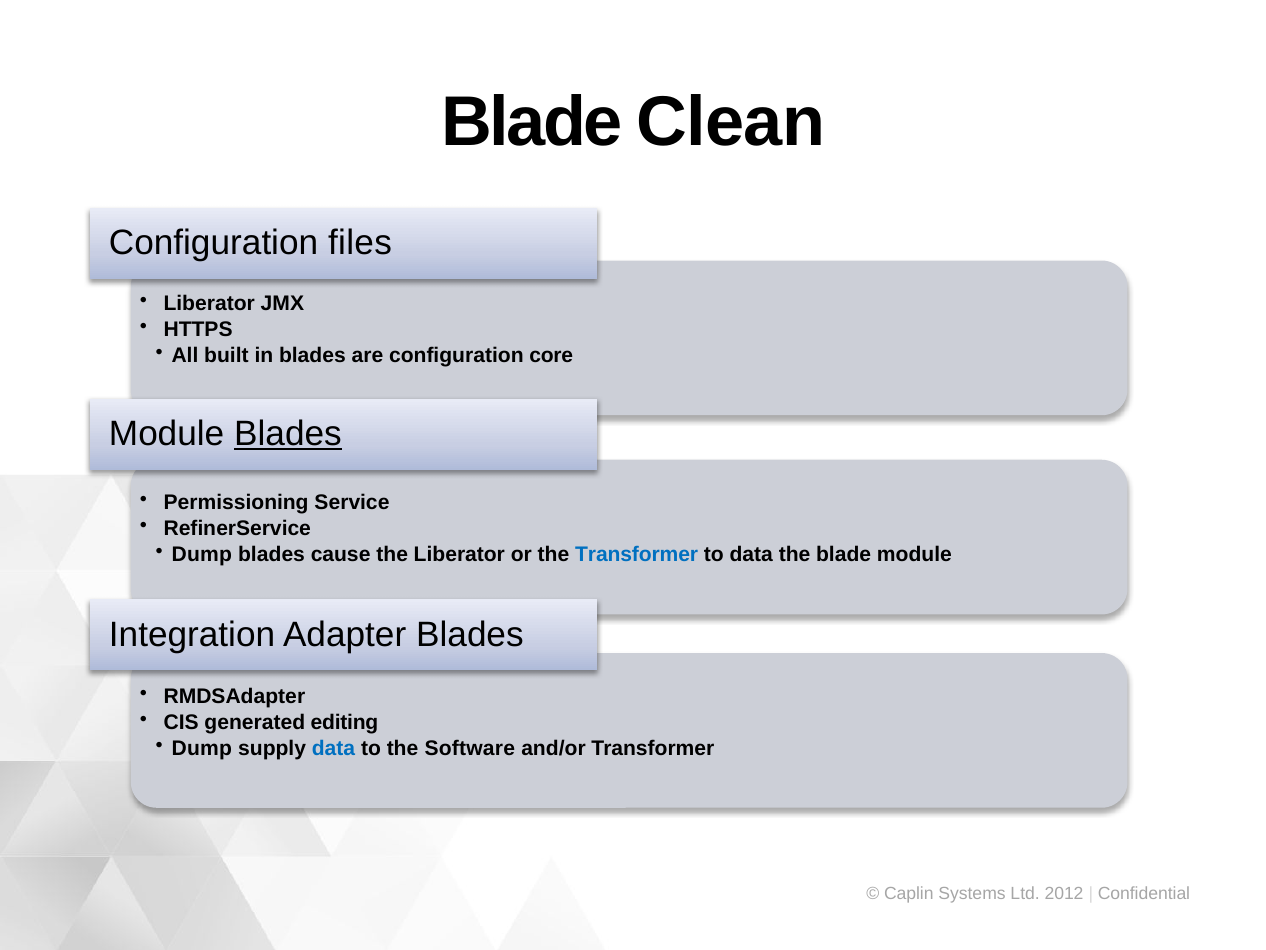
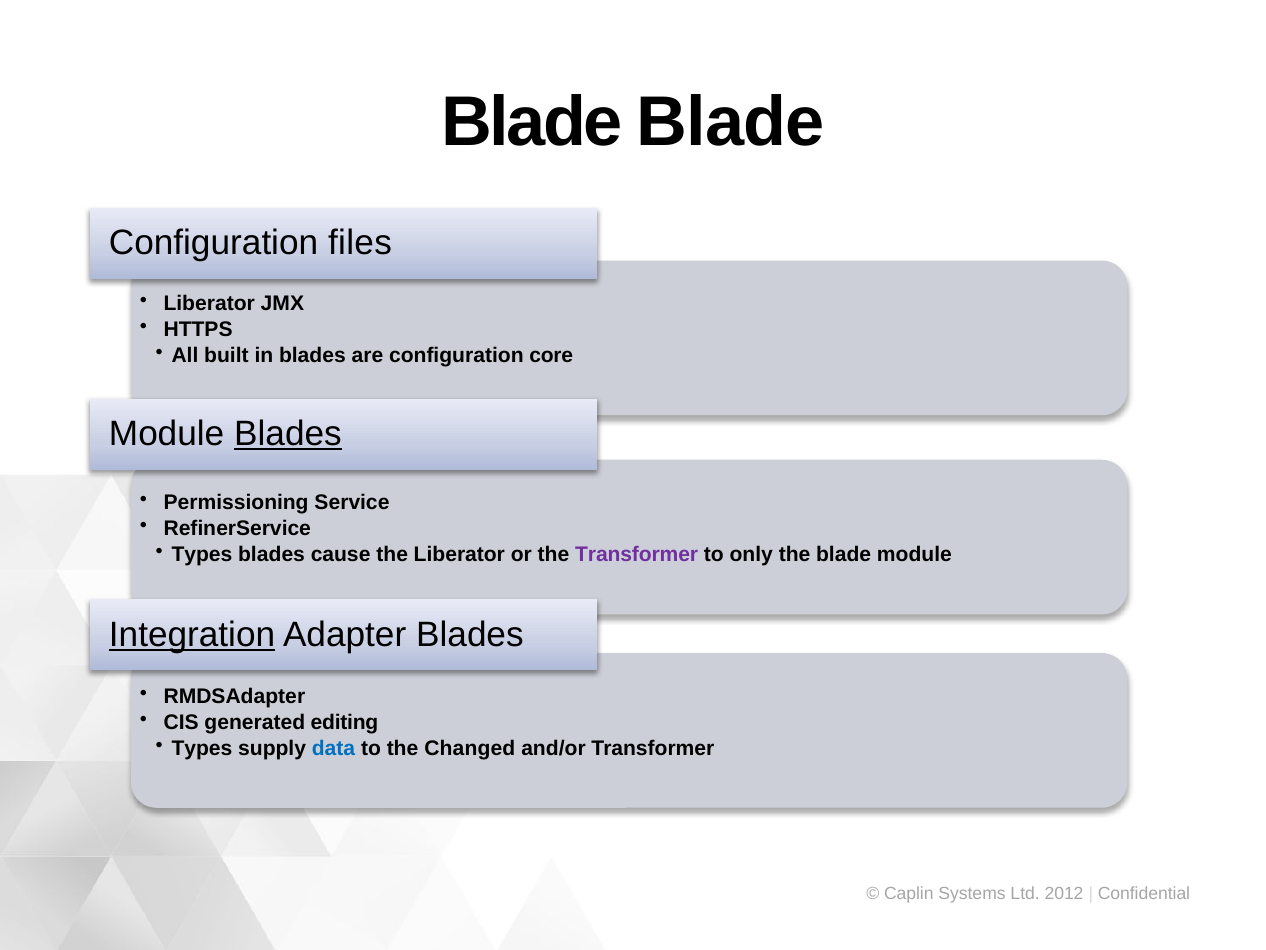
Blade Clean: Clean -> Blade
Dump at (202, 555): Dump -> Types
Transformer at (637, 555) colour: blue -> purple
to data: data -> only
Integration underline: none -> present
Dump at (202, 748): Dump -> Types
Software: Software -> Changed
